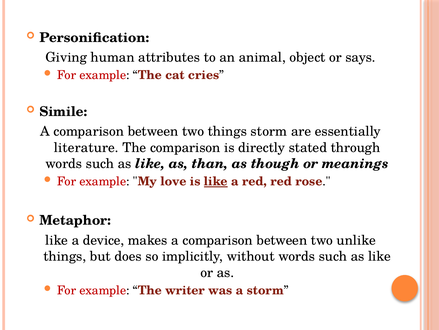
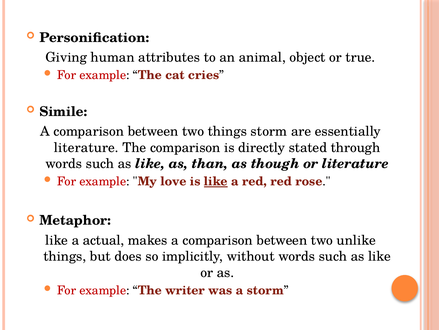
says: says -> true
or meanings: meanings -> literature
device: device -> actual
